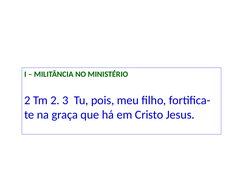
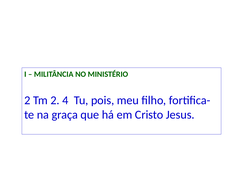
3: 3 -> 4
